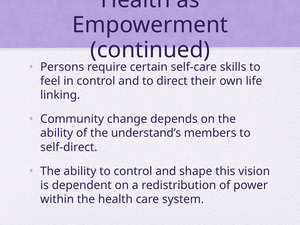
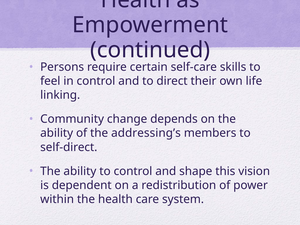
understand’s: understand’s -> addressing’s
